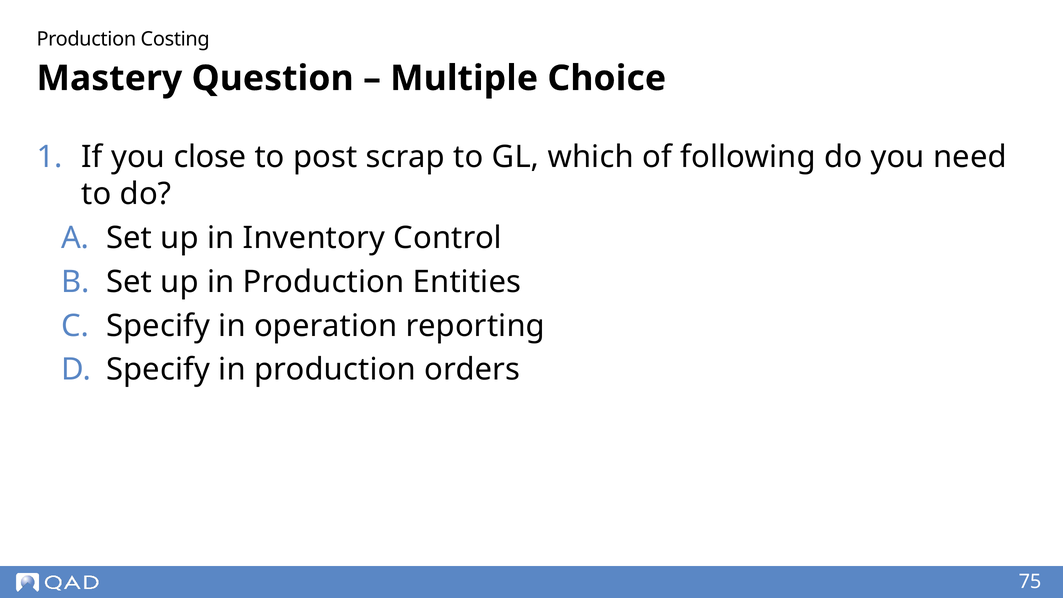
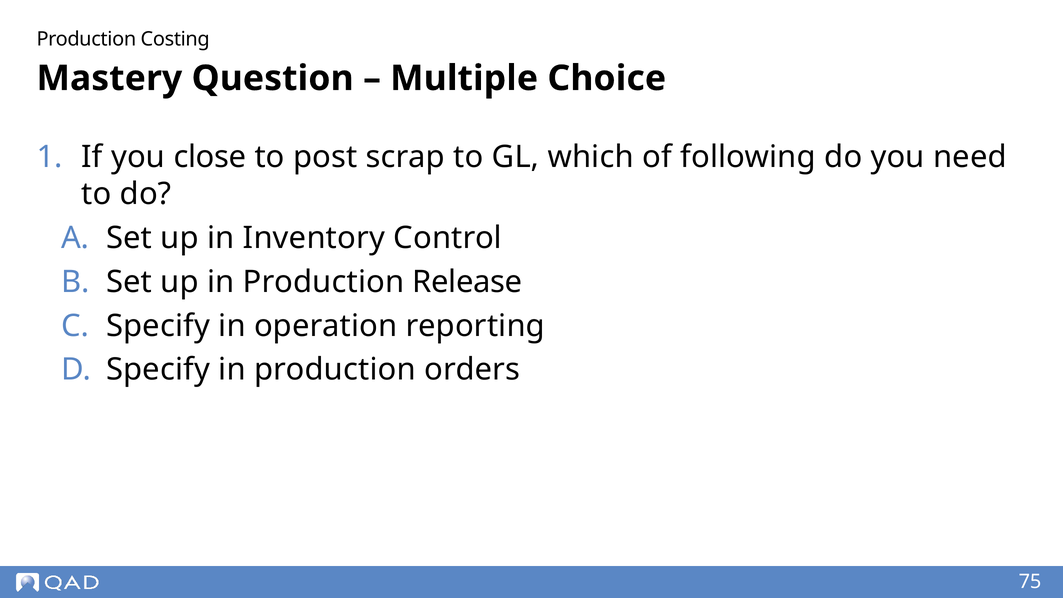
Entities: Entities -> Release
